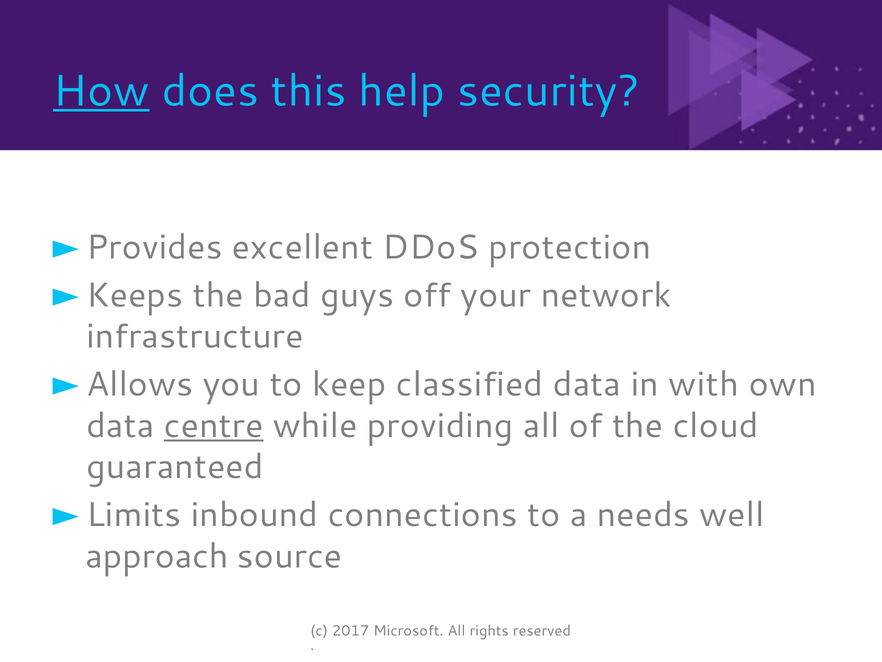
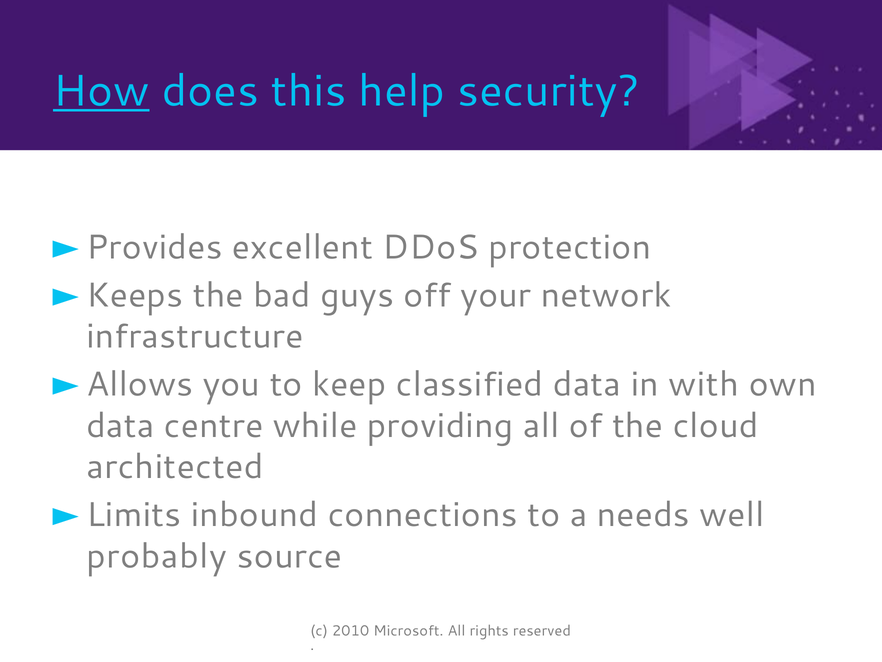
centre underline: present -> none
guaranteed: guaranteed -> architected
approach: approach -> probably
2017: 2017 -> 2010
